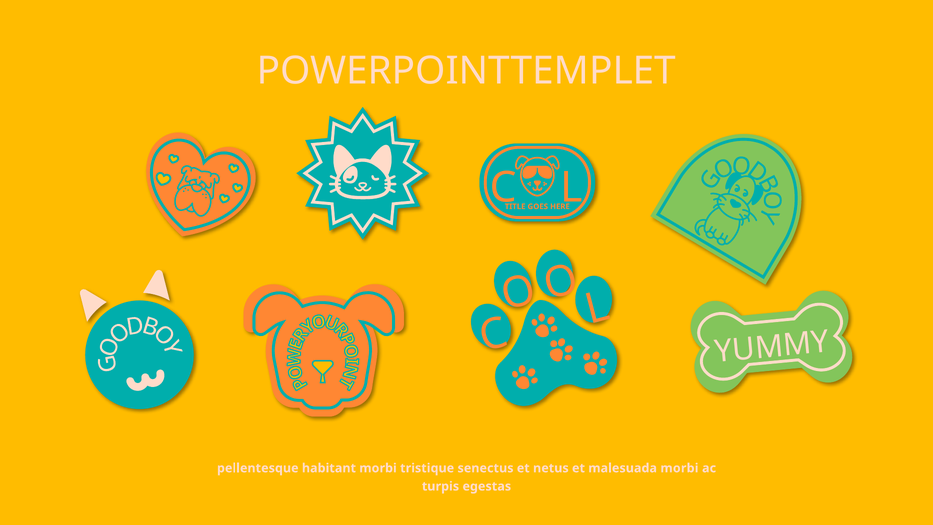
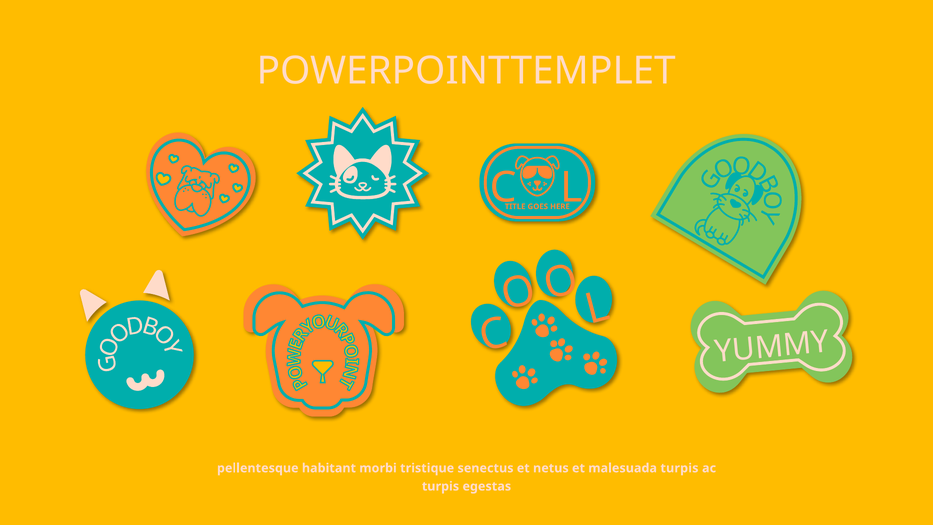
malesuada morbi: morbi -> turpis
